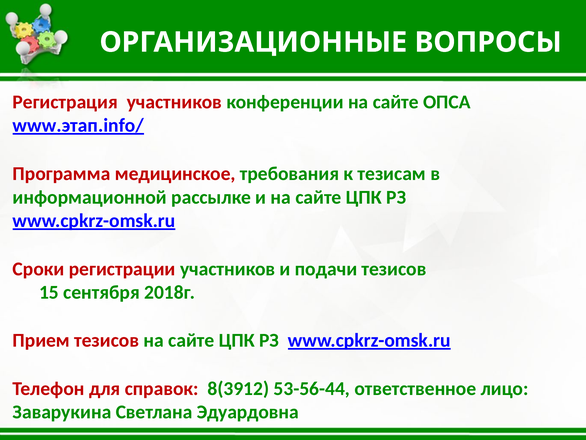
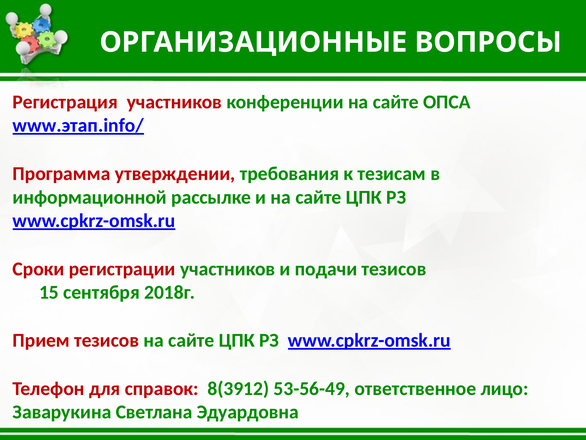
медицинское: медицинское -> утверждении
53-56-44: 53-56-44 -> 53-56-49
